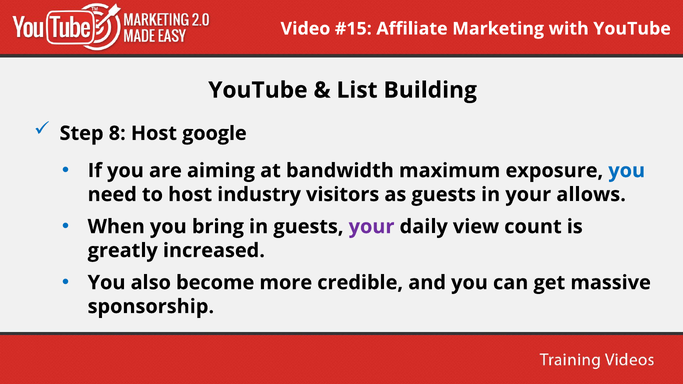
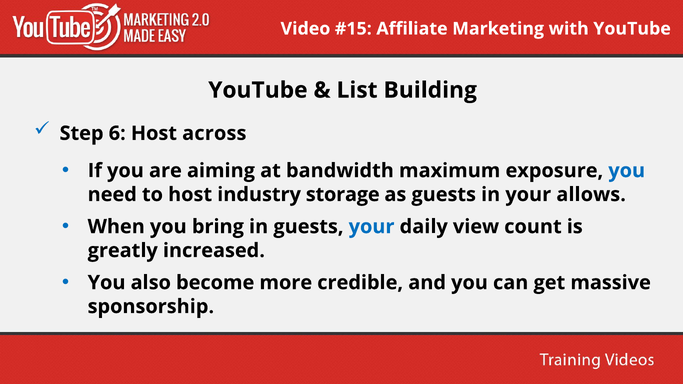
8: 8 -> 6
google: google -> across
visitors: visitors -> storage
your at (372, 227) colour: purple -> blue
